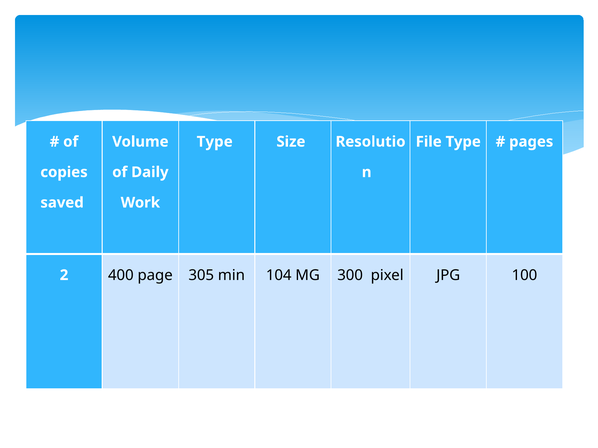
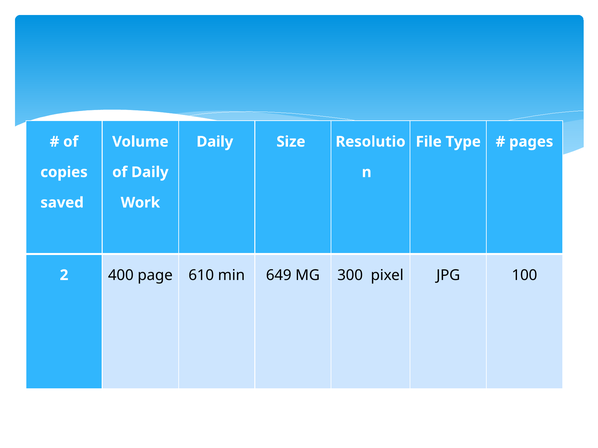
Type at (215, 142): Type -> Daily
305: 305 -> 610
104: 104 -> 649
